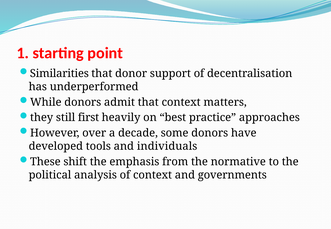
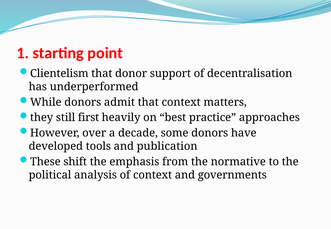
Similarities: Similarities -> Clientelism
individuals: individuals -> publication
